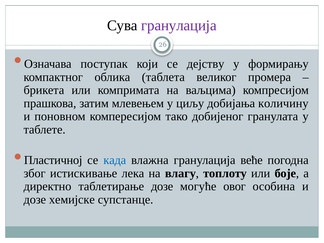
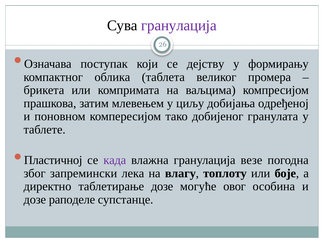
количину: количину -> одређеној
када colour: blue -> purple
веће: веће -> везе
истискивање: истискивање -> запремински
хемијске: хемијске -> раподеле
